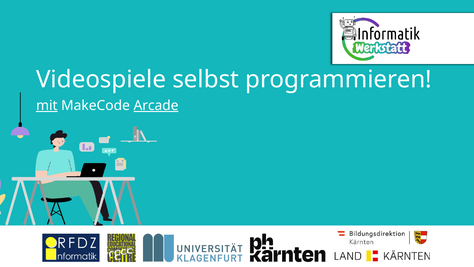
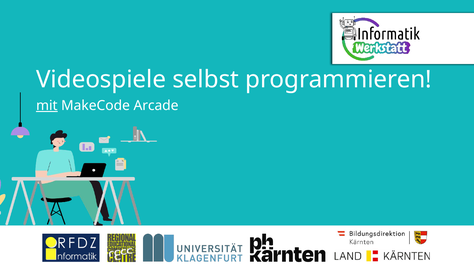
Arcade underline: present -> none
